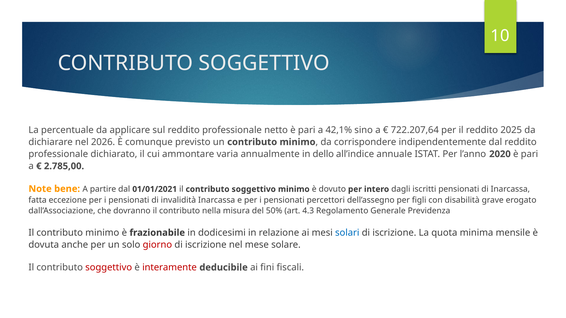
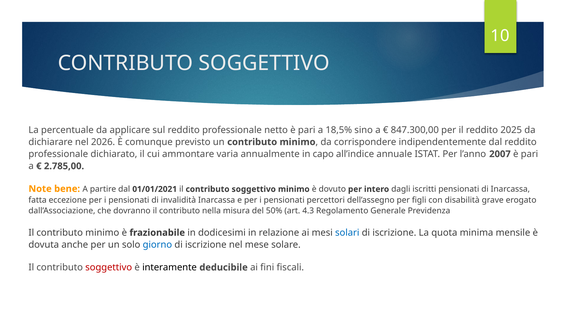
42,1%: 42,1% -> 18,5%
722.207,64: 722.207,64 -> 847.300,00
dello: dello -> capo
2020: 2020 -> 2007
giorno colour: red -> blue
interamente colour: red -> black
